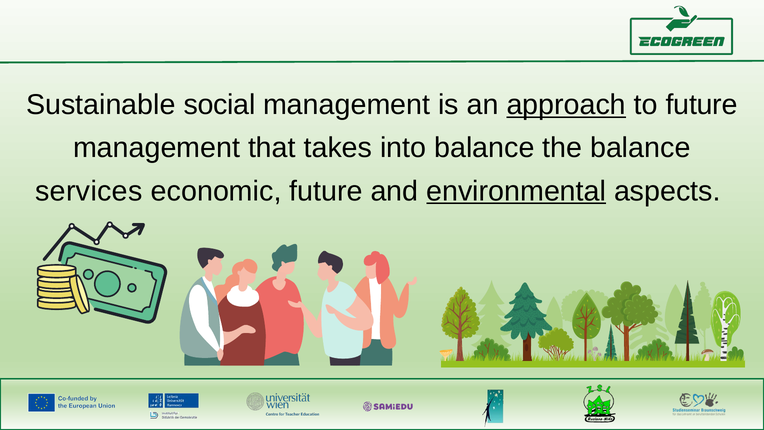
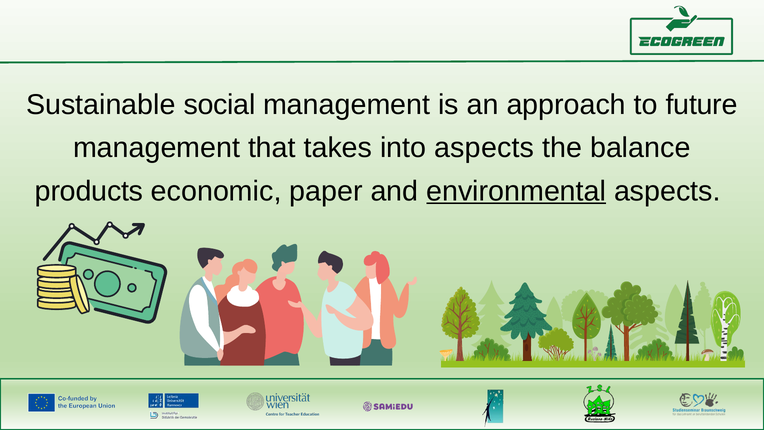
approach underline: present -> none
into balance: balance -> aspects
services: services -> products
economic future: future -> paper
